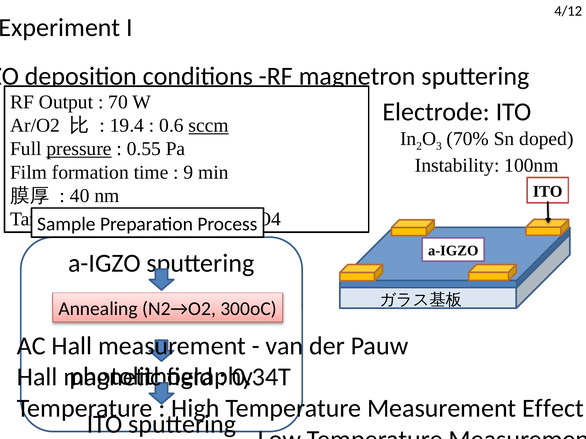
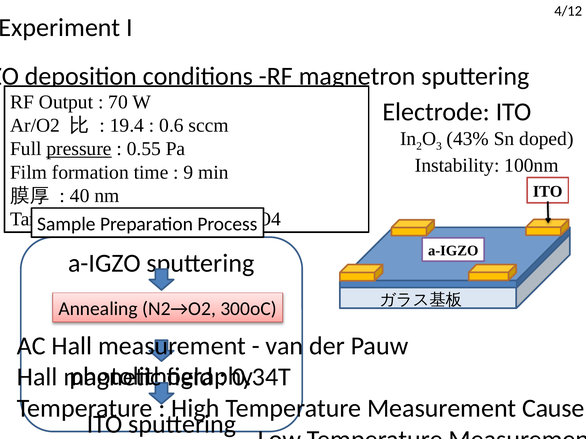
sccm underline: present -> none
70%: 70% -> 43%
Effect: Effect -> Cause
